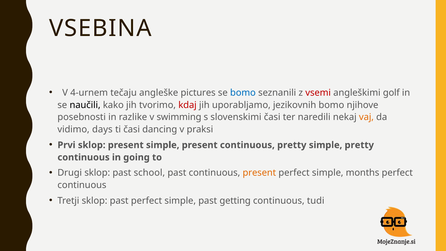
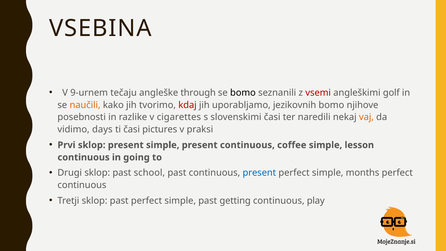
4-urnem: 4-urnem -> 9-urnem
pictures: pictures -> through
bomo at (243, 93) colour: blue -> black
naučili colour: black -> orange
swimming: swimming -> cigarettes
dancing: dancing -> pictures
continuous pretty: pretty -> coffee
simple pretty: pretty -> lesson
present at (259, 173) colour: orange -> blue
tudi: tudi -> play
